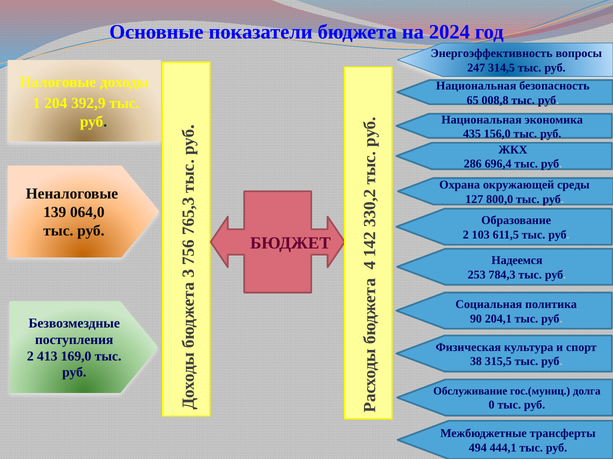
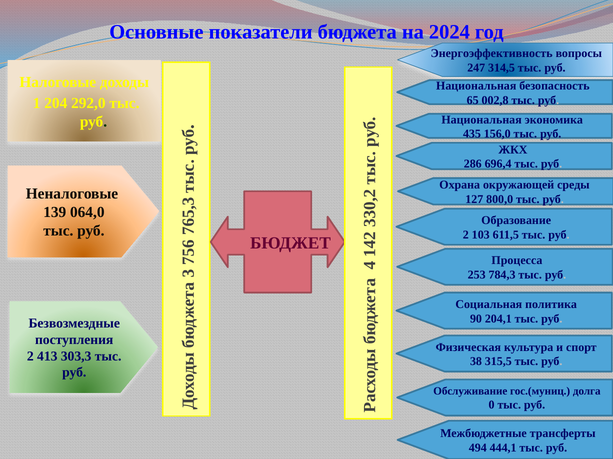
008,8: 008,8 -> 002,8
392,9: 392,9 -> 292,0
Надеемся: Надеемся -> Процесса
169,0: 169,0 -> 303,3
